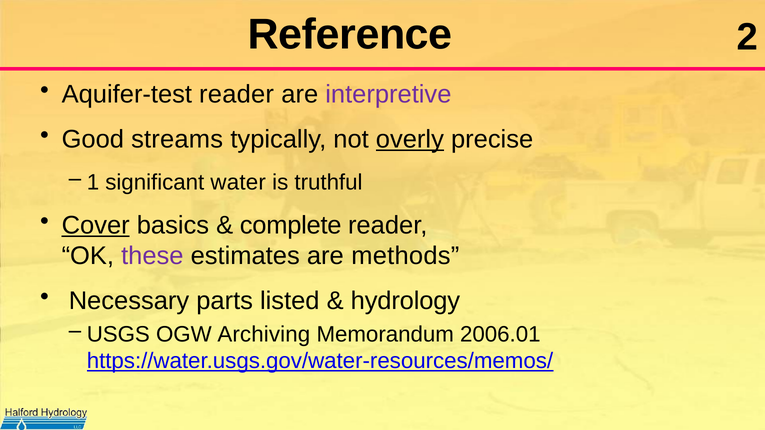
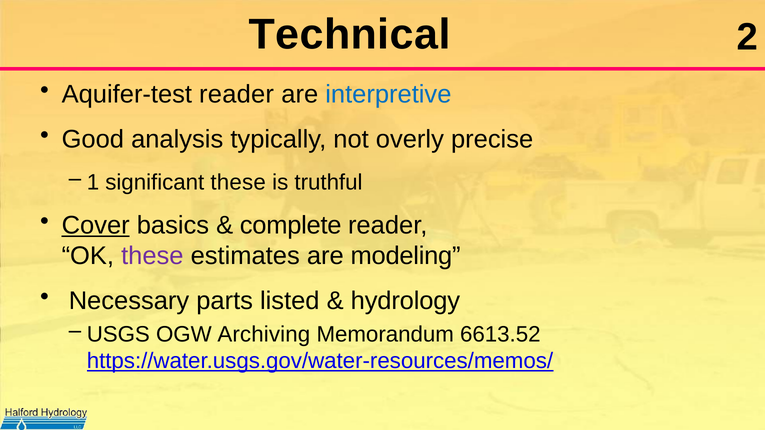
Reference: Reference -> Technical
interpretive colour: purple -> blue
streams: streams -> analysis
overly underline: present -> none
significant water: water -> these
methods: methods -> modeling
2006.01: 2006.01 -> 6613.52
